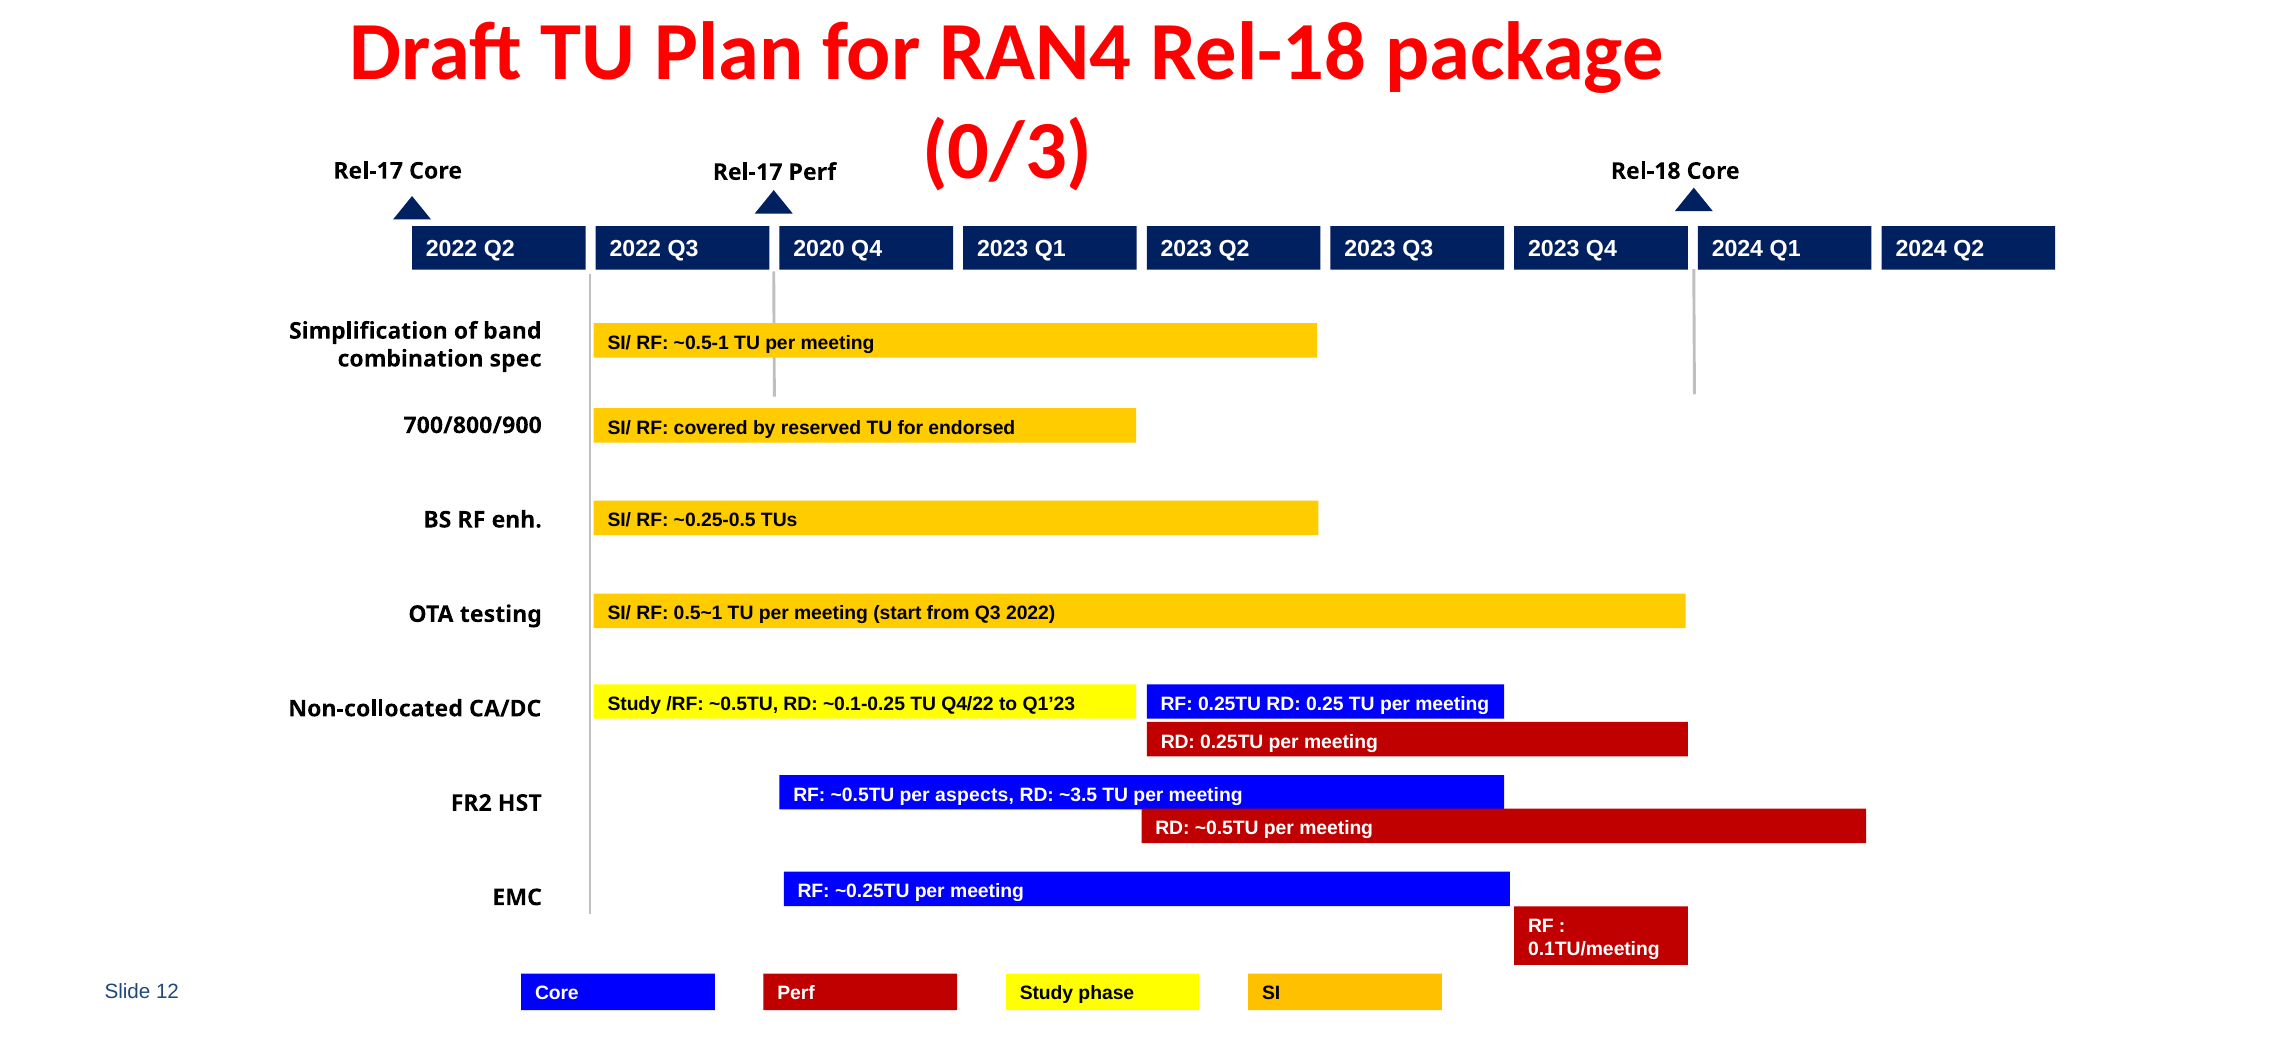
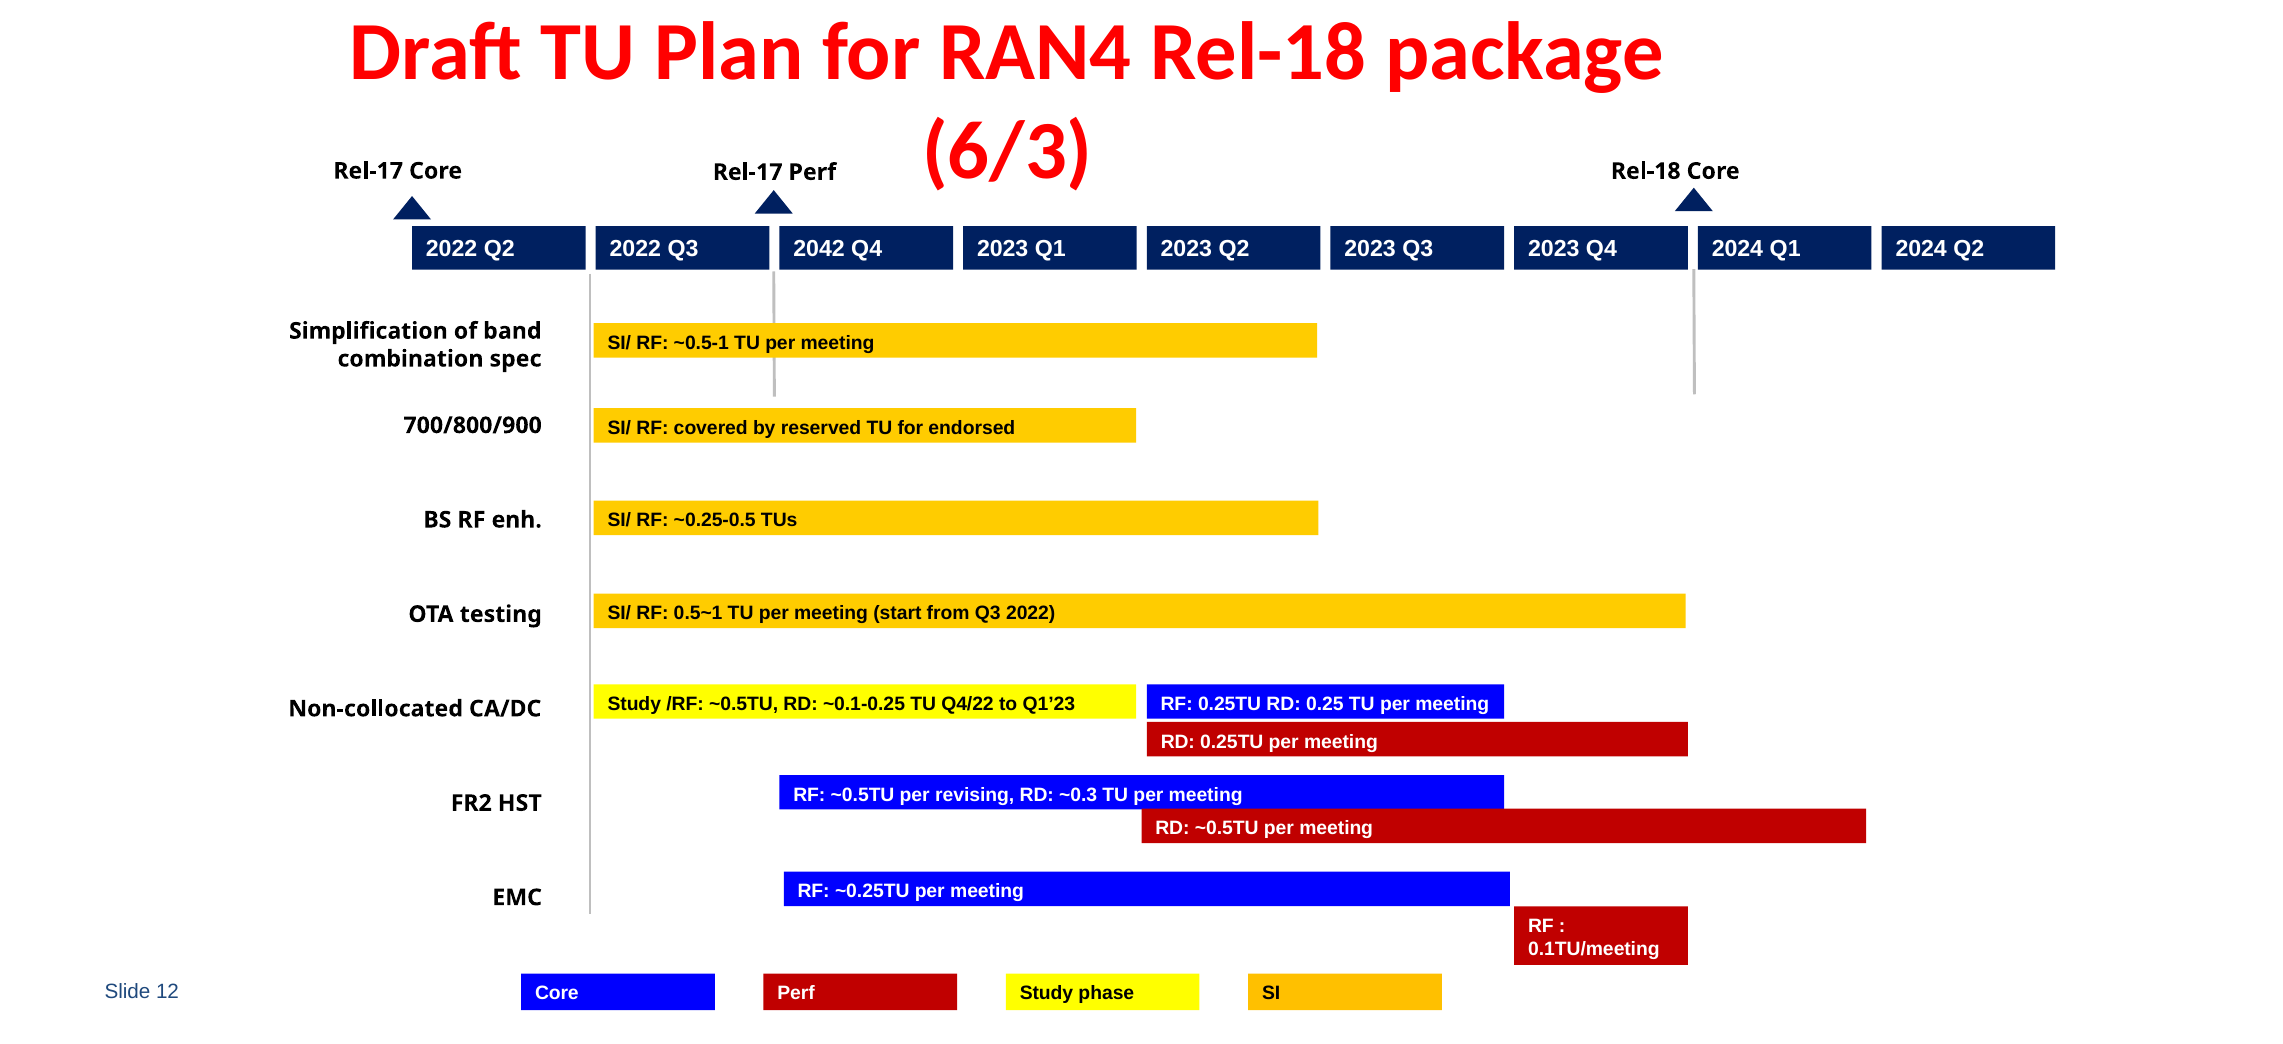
0/3: 0/3 -> 6/3
2020: 2020 -> 2042
aspects: aspects -> revising
~3.5: ~3.5 -> ~0.3
